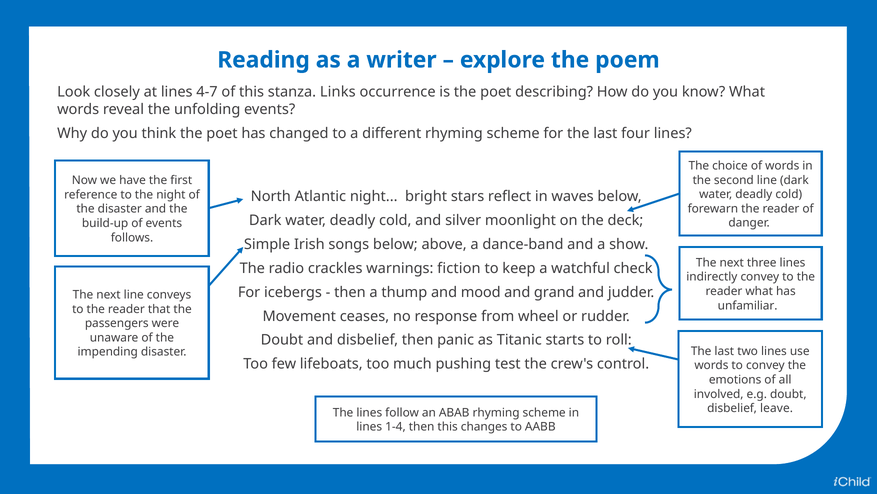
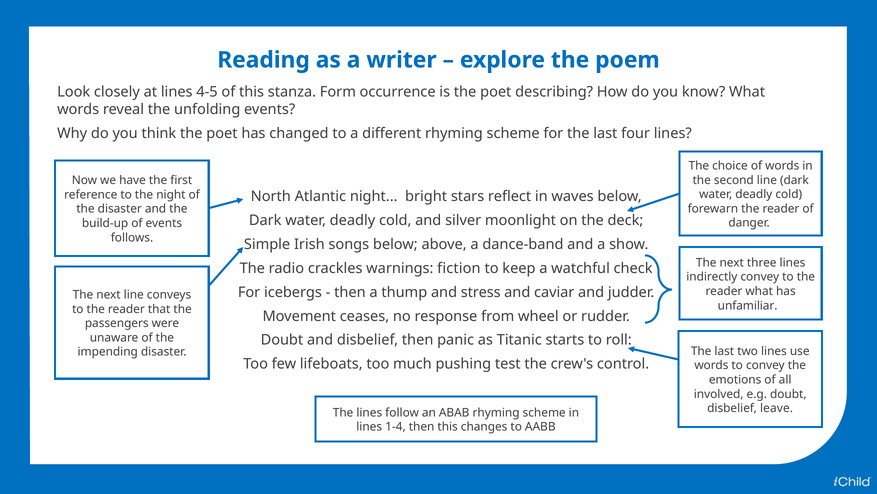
4-7: 4-7 -> 4-5
Links: Links -> Form
mood: mood -> stress
grand: grand -> caviar
